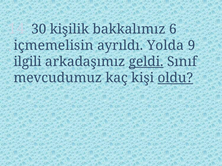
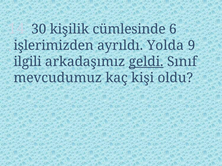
bakkalımız: bakkalımız -> cümlesinde
içmemelisin: içmemelisin -> işlerimizden
oldu underline: present -> none
